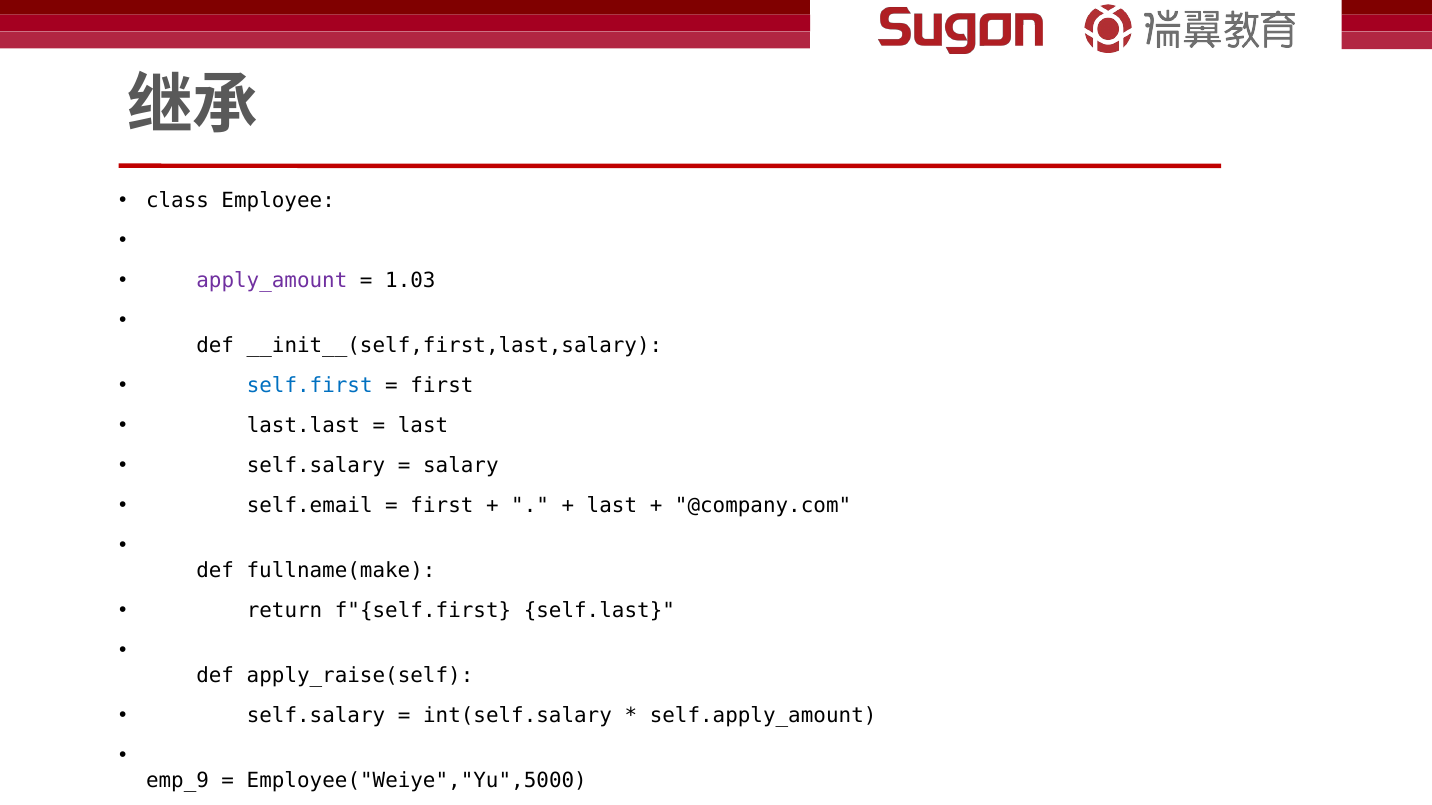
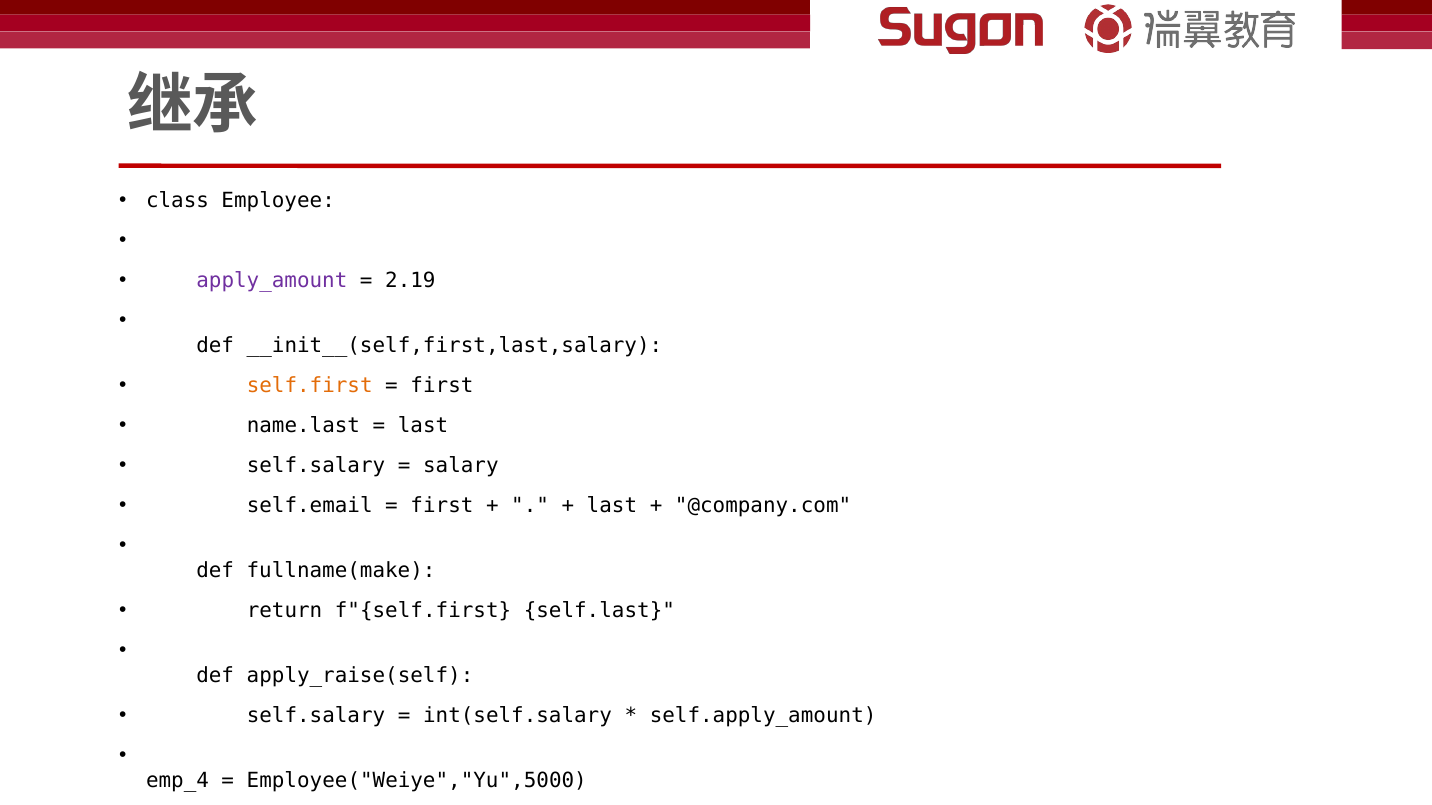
1.03: 1.03 -> 2.19
self.first colour: blue -> orange
last.last: last.last -> name.last
emp_9: emp_9 -> emp_4
